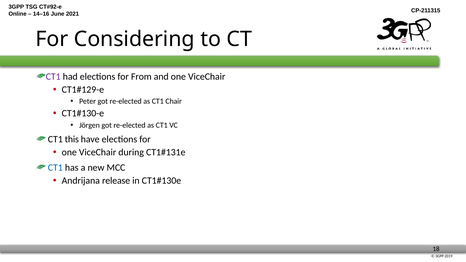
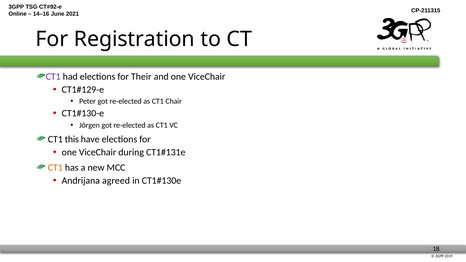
Considering: Considering -> Registration
From: From -> Their
CT1 at (55, 168) colour: blue -> orange
release: release -> agreed
